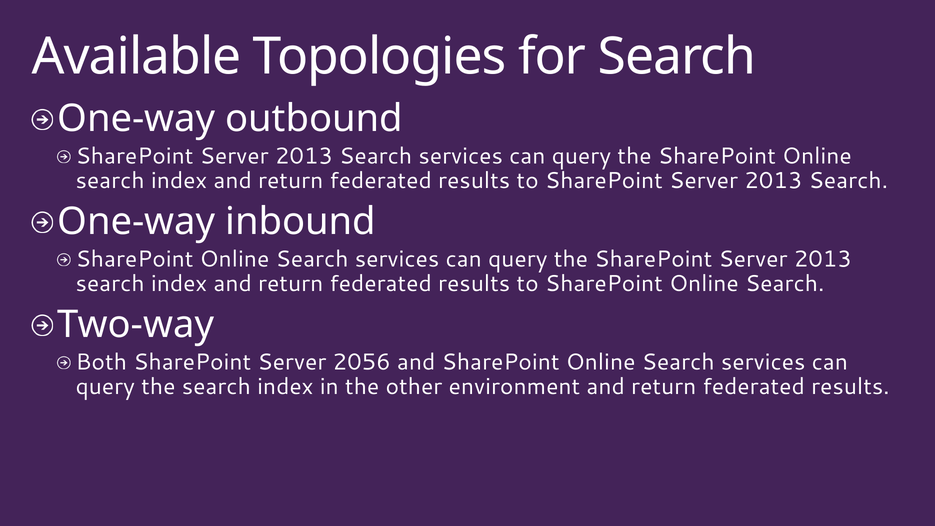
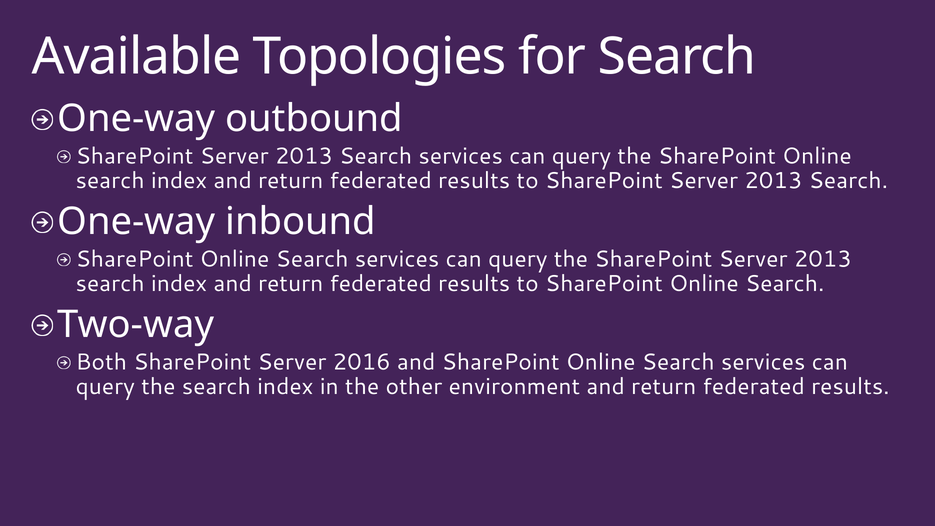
2056: 2056 -> 2016
